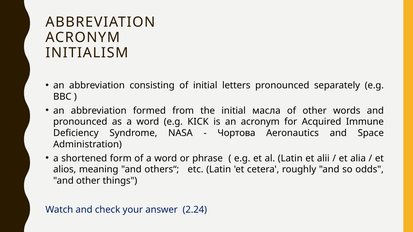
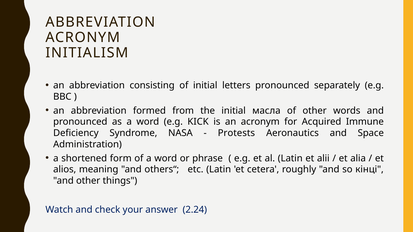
Чортова: Чортова -> Protests
odds: odds -> кінці
